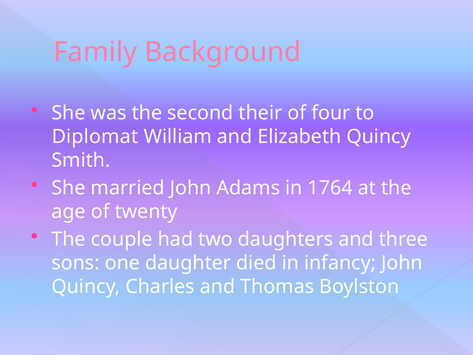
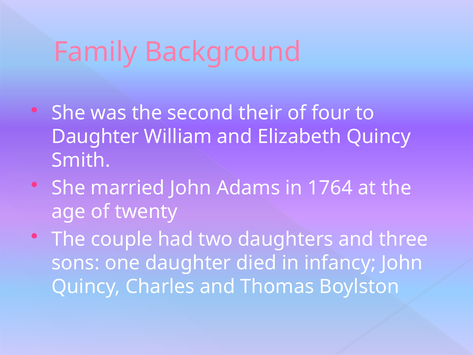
Diplomat at (95, 137): Diplomat -> Daughter
